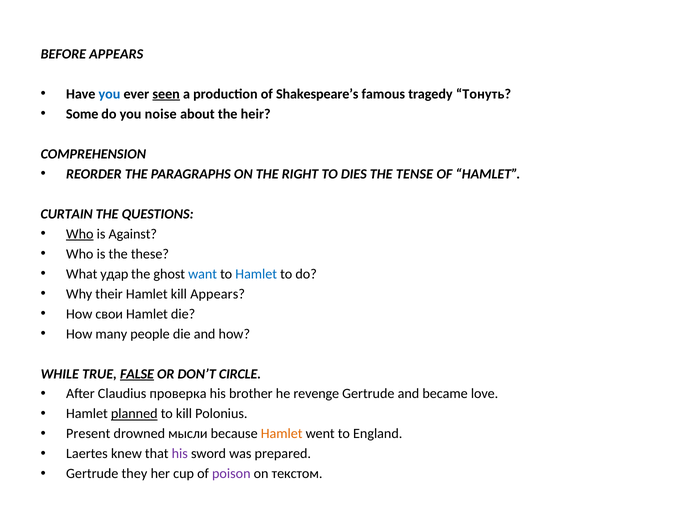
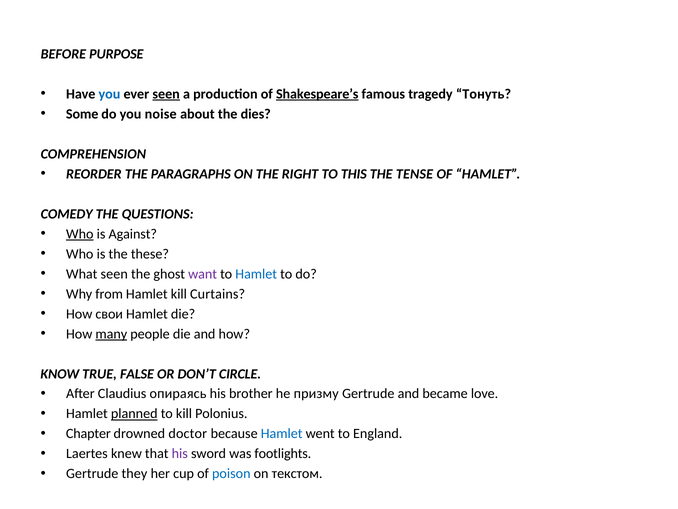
BEFORE APPEARS: APPEARS -> PURPOSE
Shakespeare’s underline: none -> present
heir: heir -> dies
DIES: DIES -> THIS
CURTAIN: CURTAIN -> COMEDY
What удар: удар -> seen
want colour: blue -> purple
their: their -> from
kill Appears: Appears -> Curtains
many underline: none -> present
WHILE: WHILE -> KNOW
FALSE underline: present -> none
проверка: проверка -> опираясь
revenge: revenge -> призму
Present: Present -> Chapter
мысли: мысли -> doctor
Hamlet at (282, 433) colour: orange -> blue
prepared: prepared -> footlights
poison colour: purple -> blue
